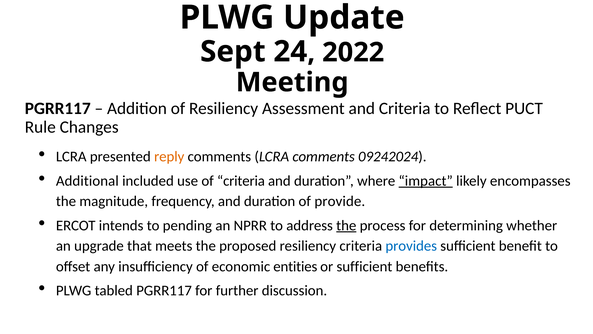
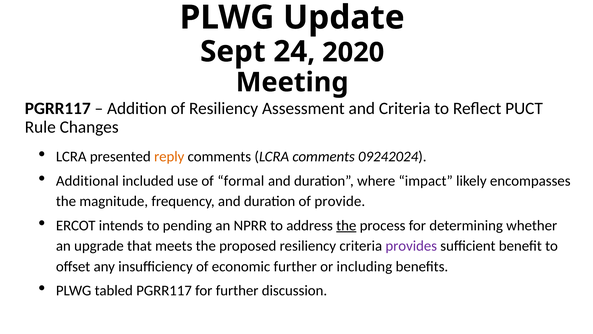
2022: 2022 -> 2020
of criteria: criteria -> formal
impact underline: present -> none
provides colour: blue -> purple
economic entities: entities -> further
or sufficient: sufficient -> including
